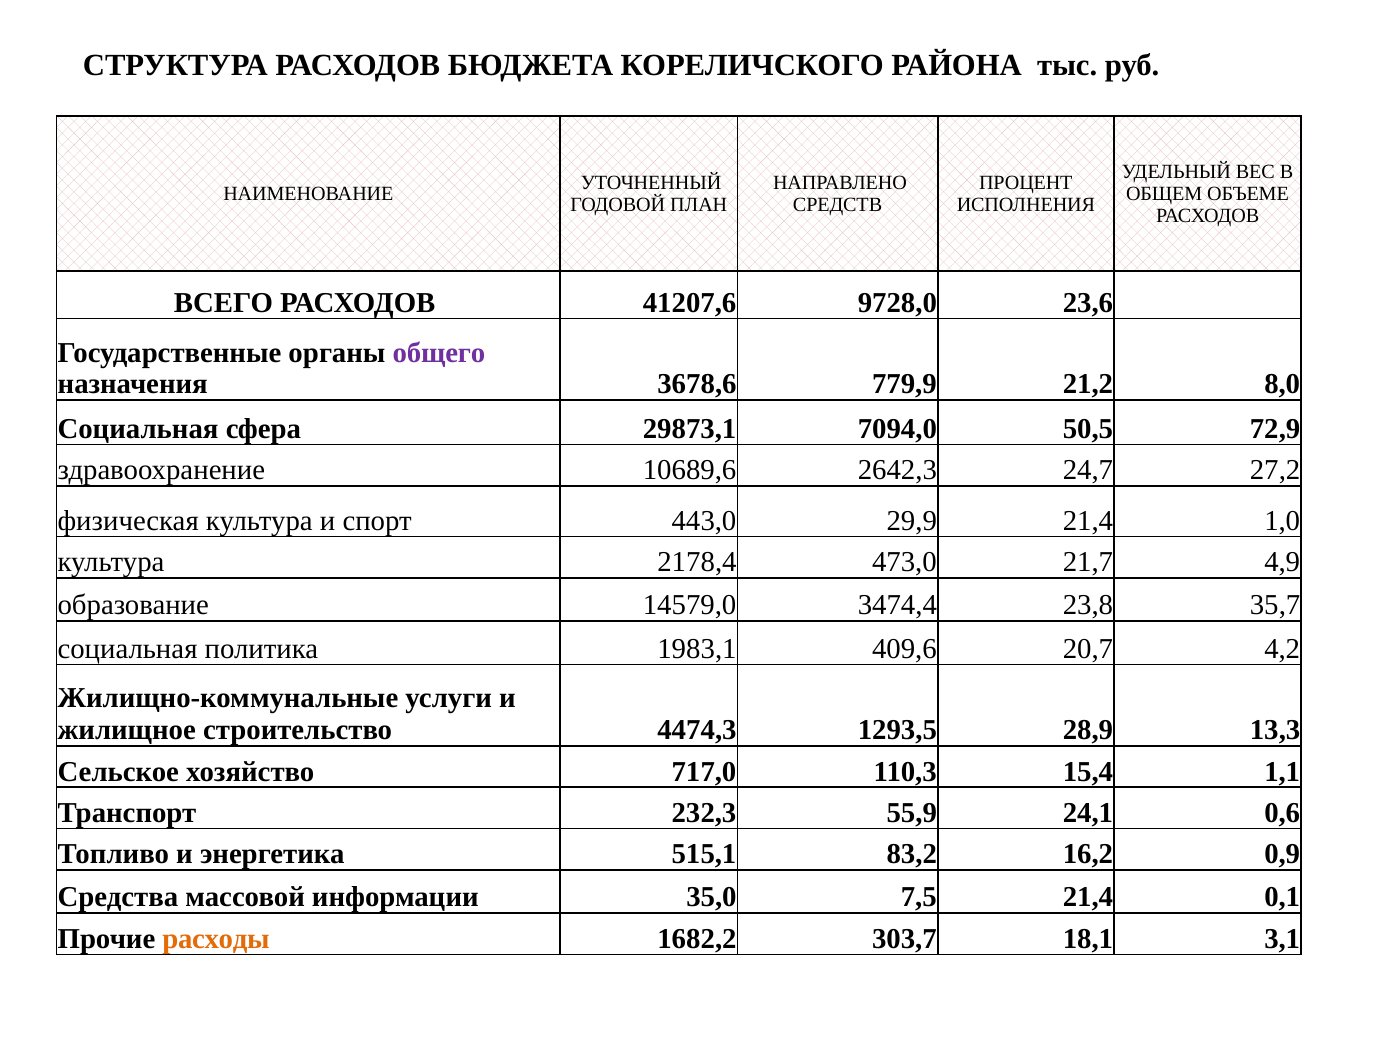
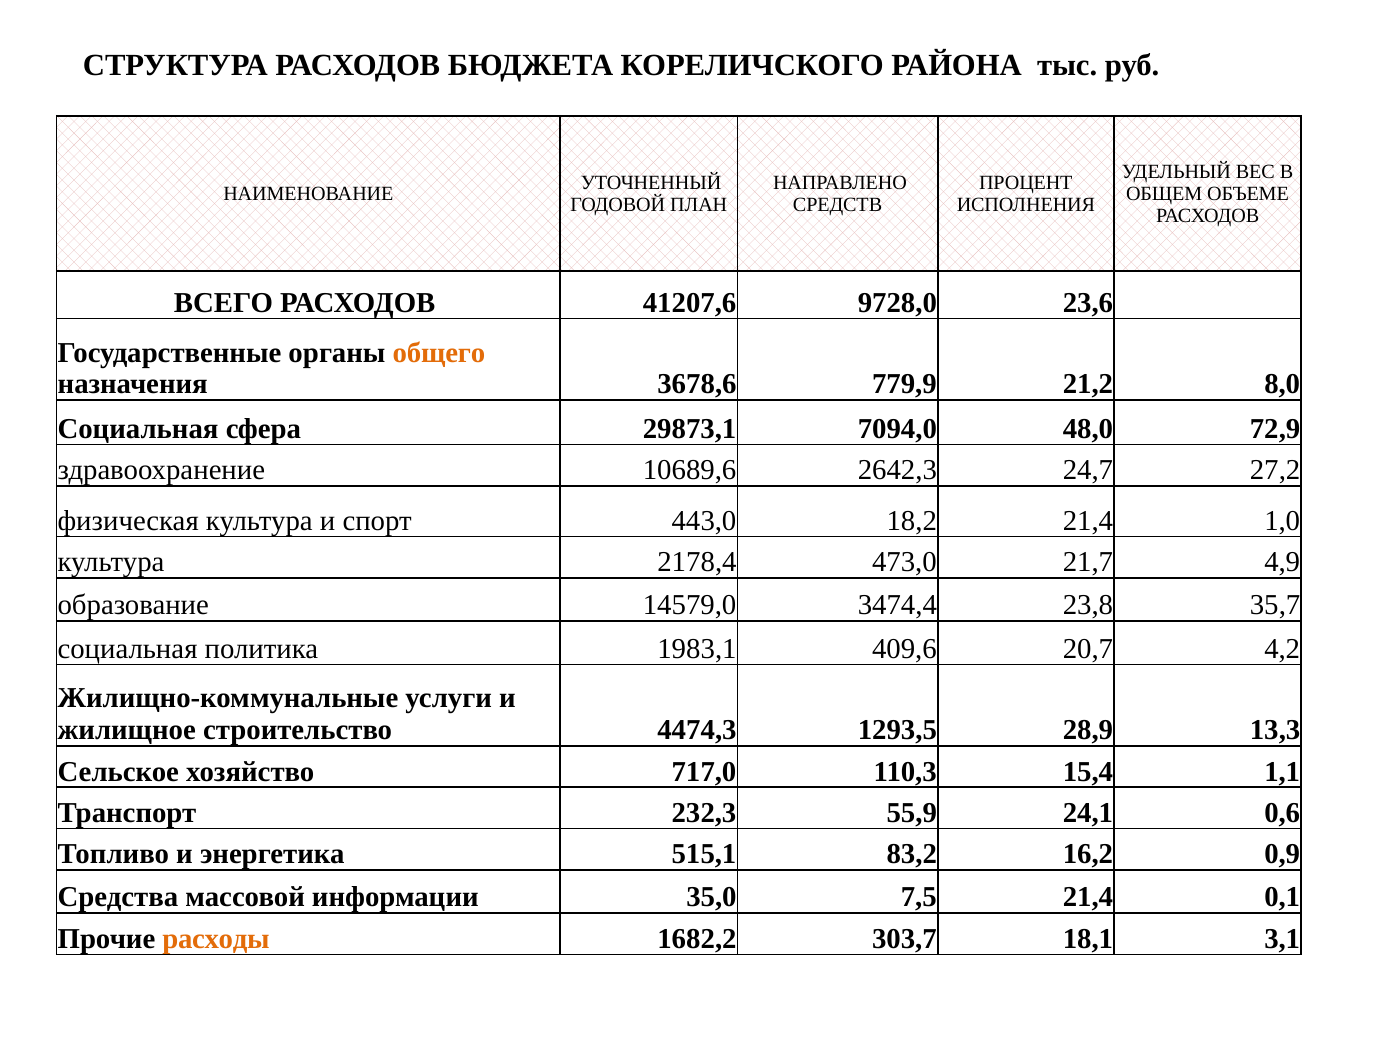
общего colour: purple -> orange
50,5: 50,5 -> 48,0
29,9: 29,9 -> 18,2
